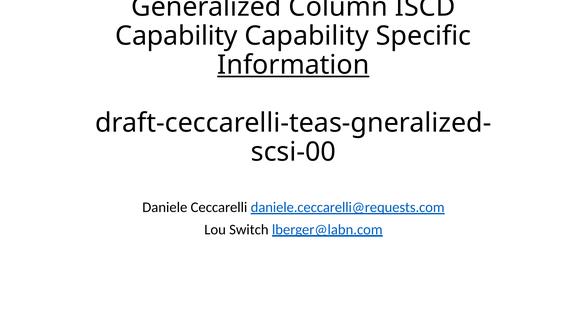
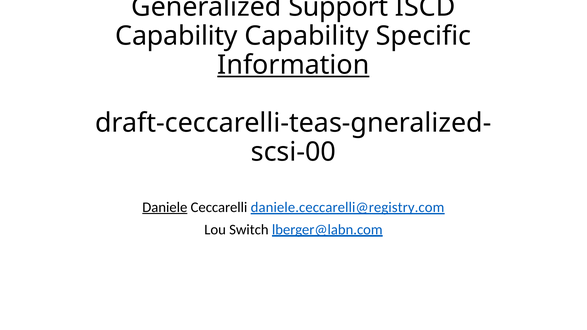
Column: Column -> Support
Daniele underline: none -> present
daniele.ceccarelli@requests.com: daniele.ceccarelli@requests.com -> daniele.ceccarelli@registry.com
